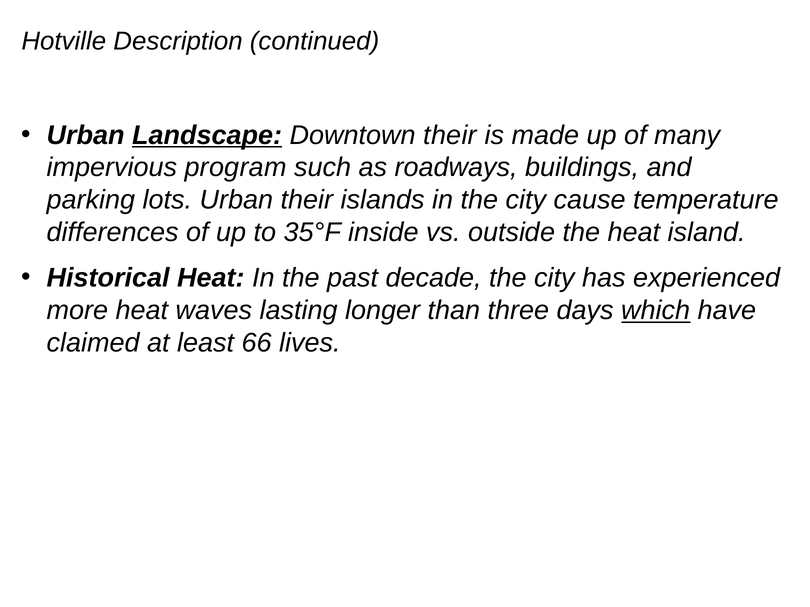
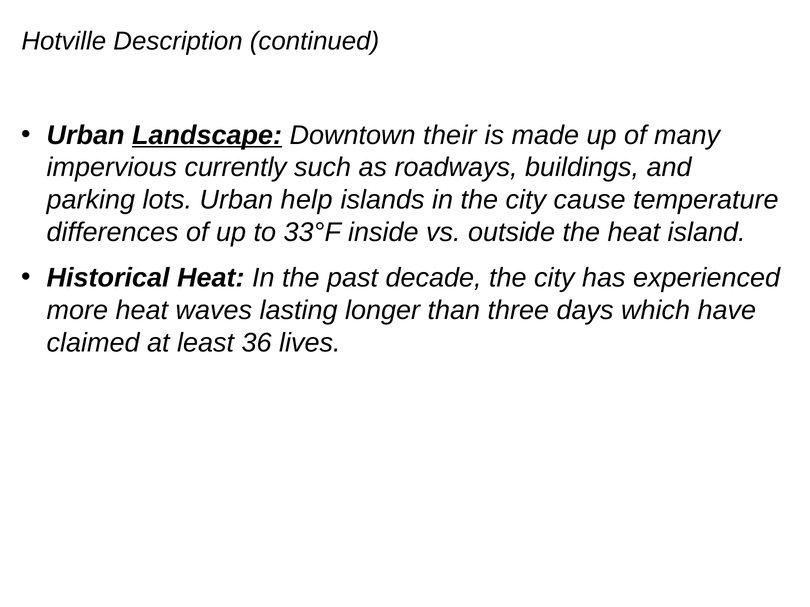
program: program -> currently
Urban their: their -> help
35°F: 35°F -> 33°F
which underline: present -> none
66: 66 -> 36
